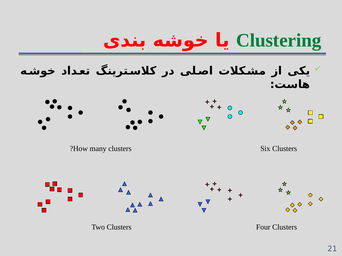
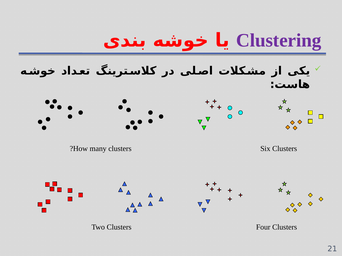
Clustering colour: green -> purple
